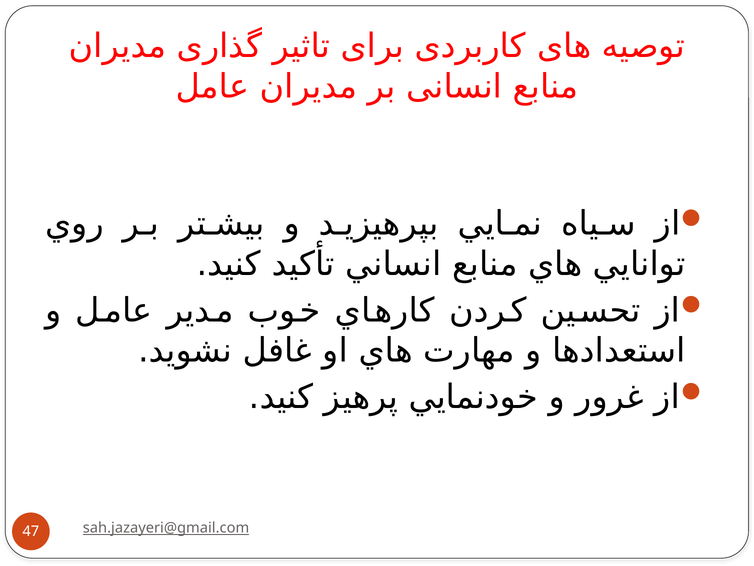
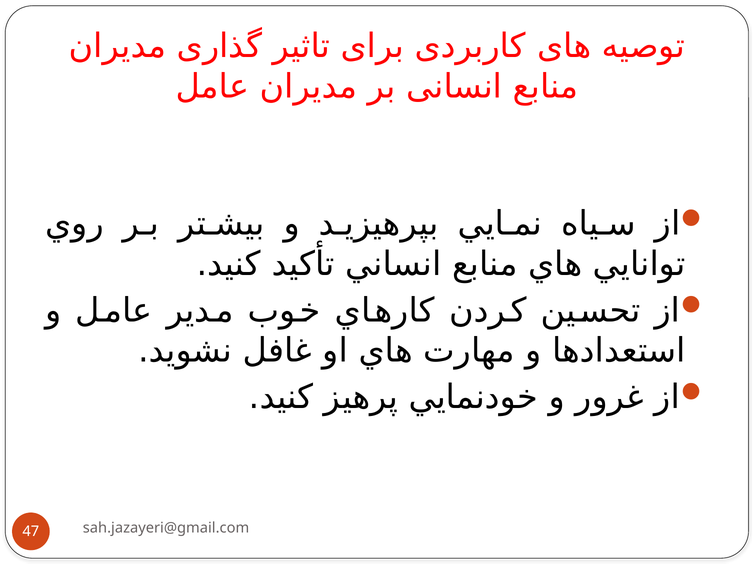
sah.jazayeri@gmail.com underline: present -> none
